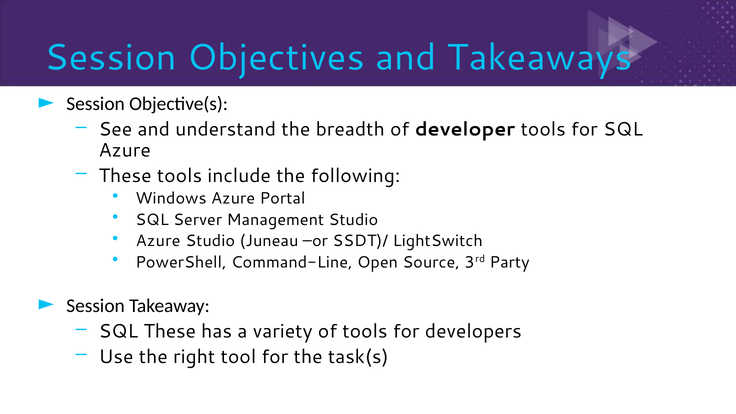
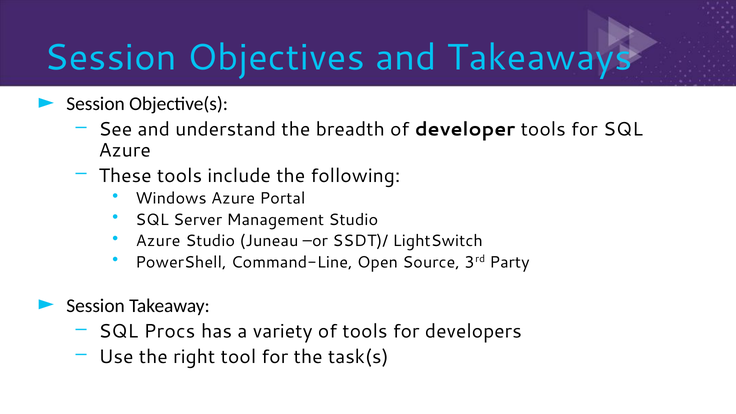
SQL These: These -> Procs
